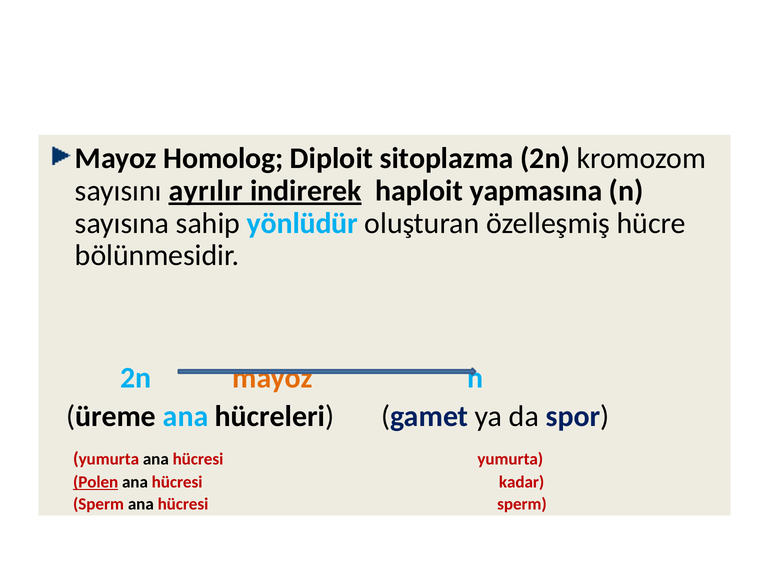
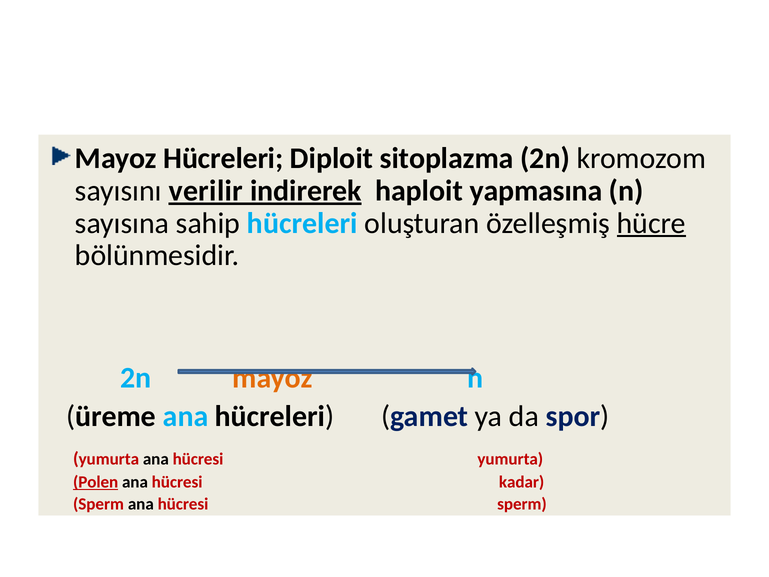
Mayoz Homolog: Homolog -> Hücreleri
ayrılır: ayrılır -> verilir
sahip yönlüdür: yönlüdür -> hücreleri
hücre underline: none -> present
